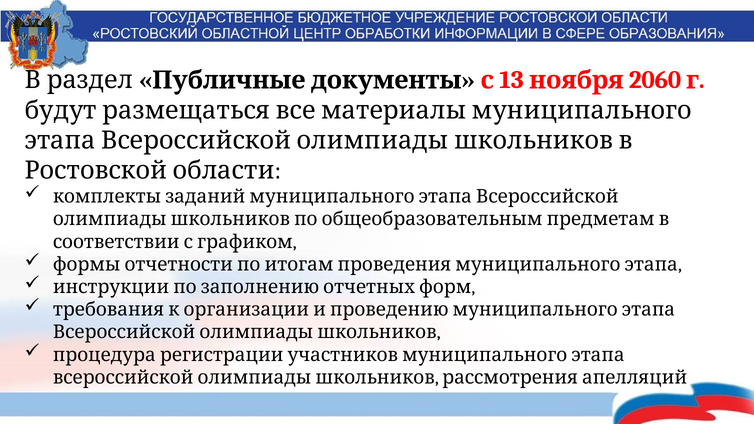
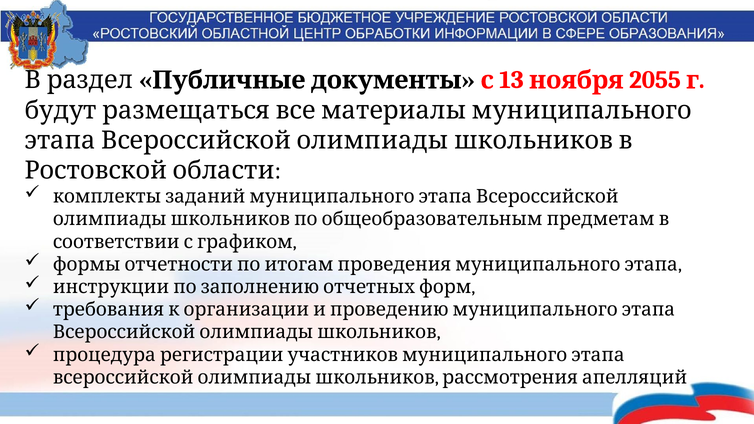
2060: 2060 -> 2055
